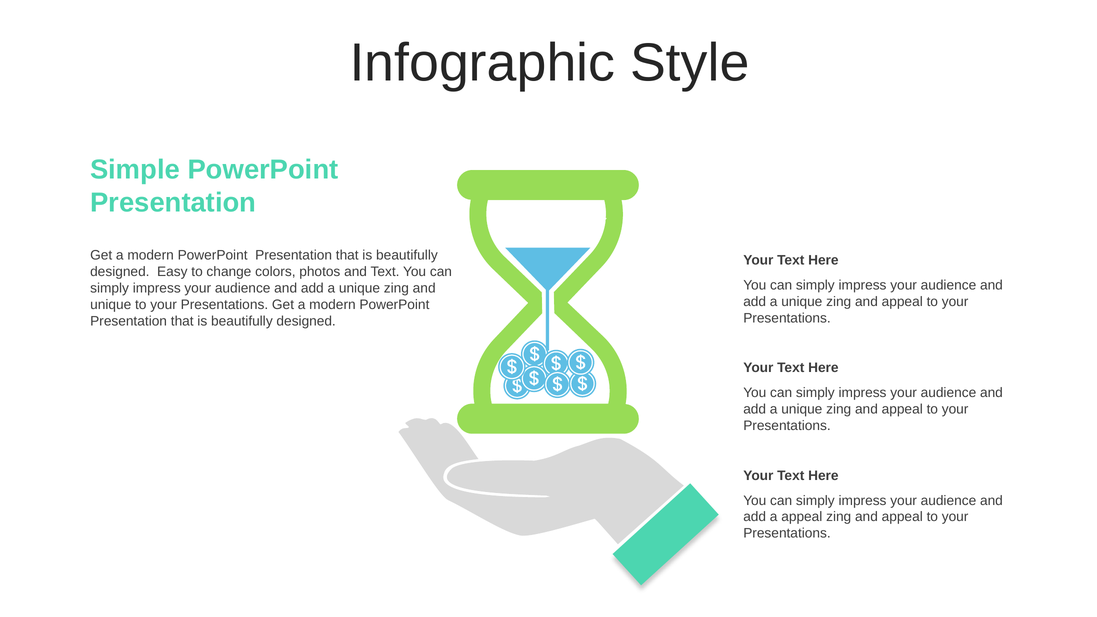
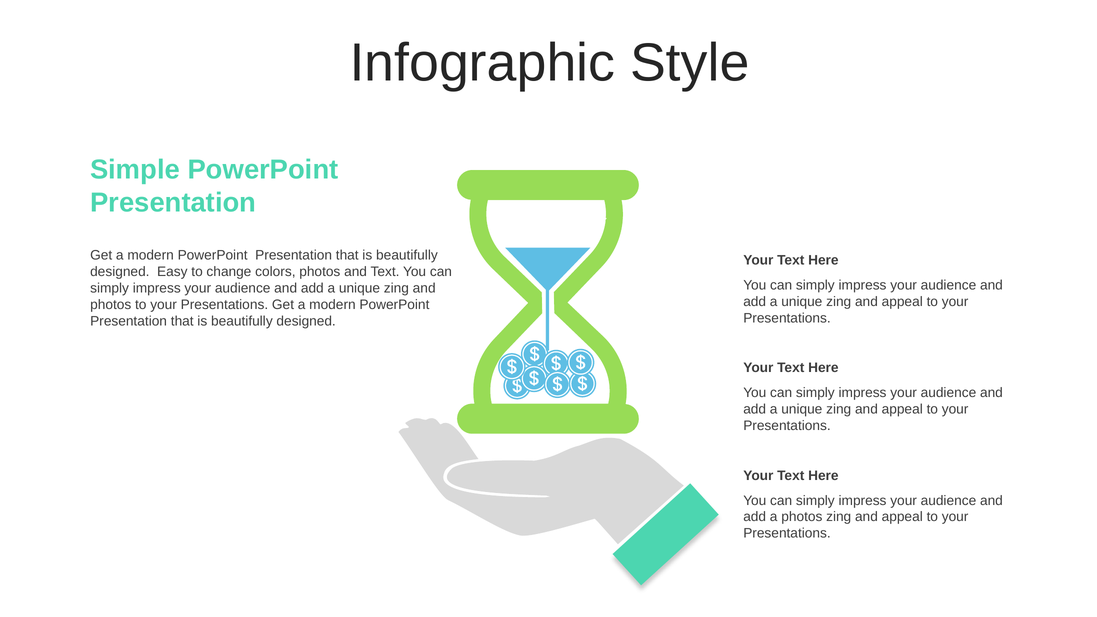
unique at (111, 305): unique -> photos
a appeal: appeal -> photos
